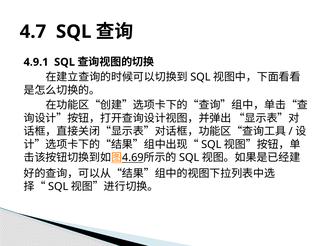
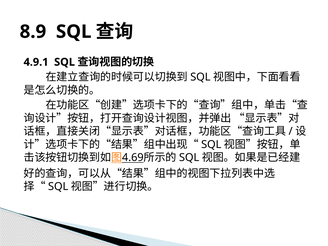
4.7: 4.7 -> 8.9
